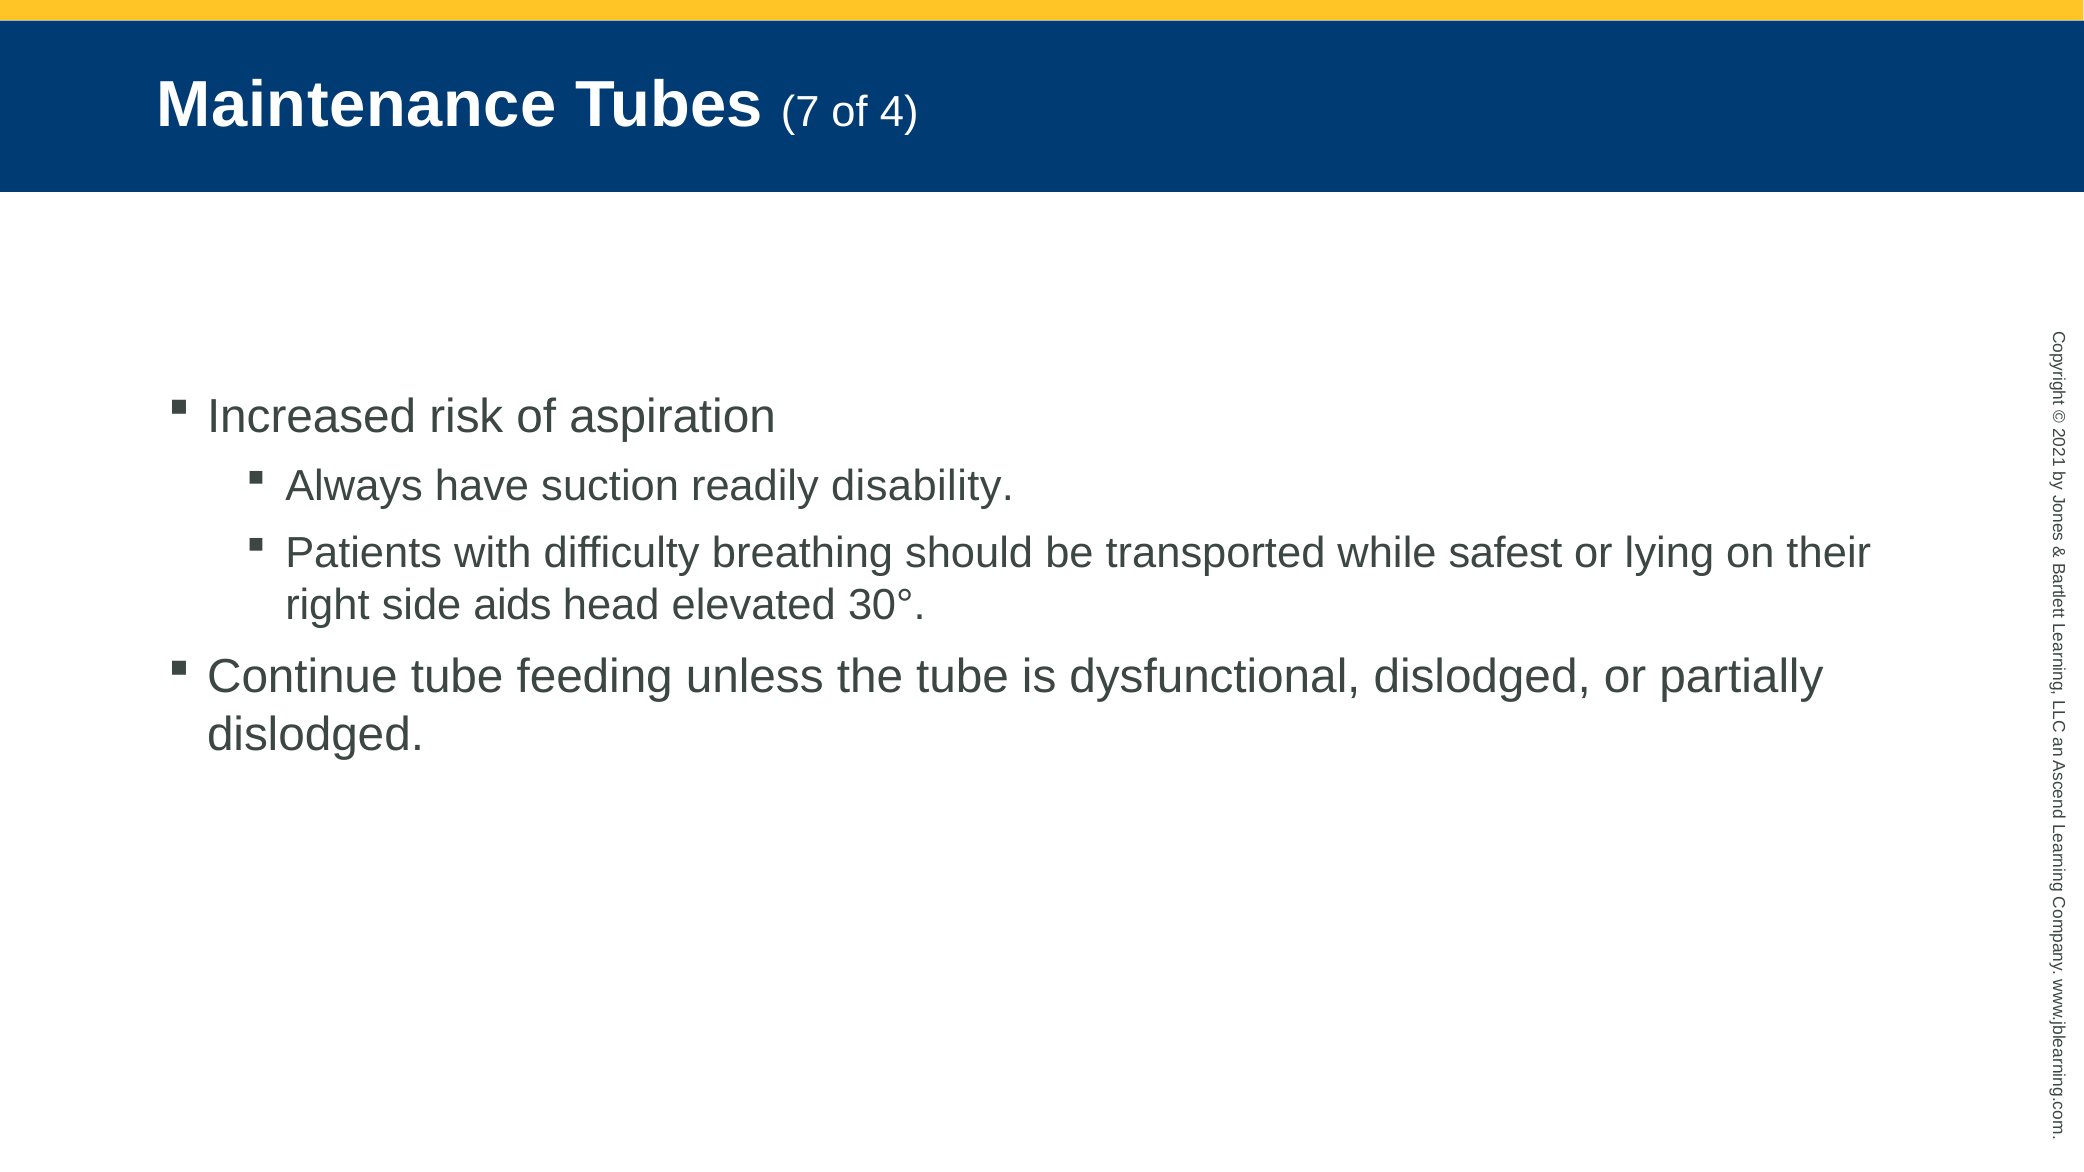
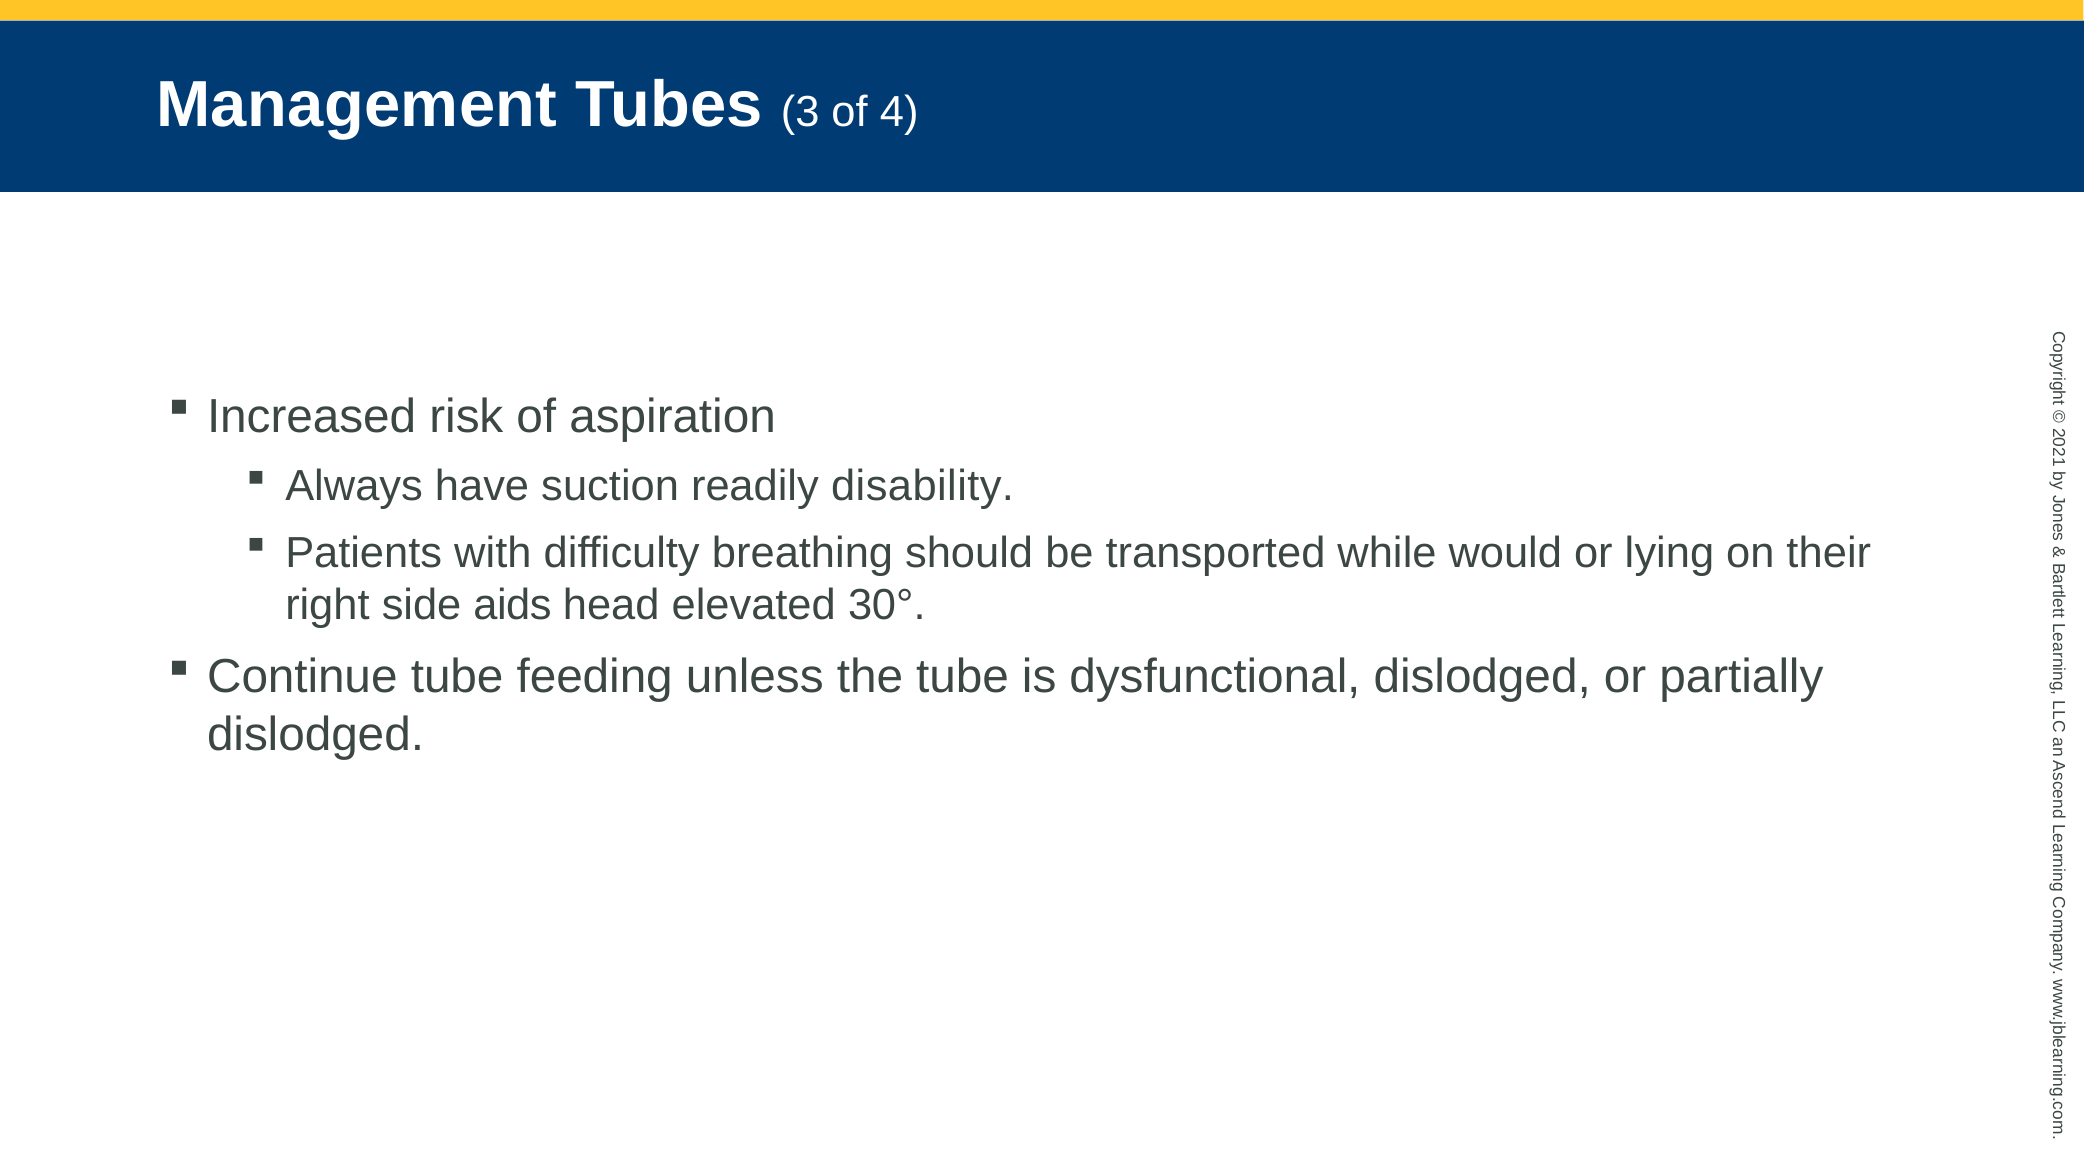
Maintenance: Maintenance -> Management
7: 7 -> 3
safest: safest -> would
